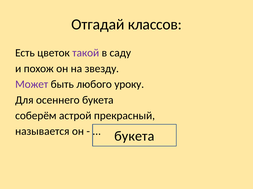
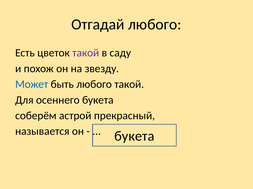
Отгадай классов: классов -> любого
Может colour: purple -> blue
любого уроку: уроку -> такой
